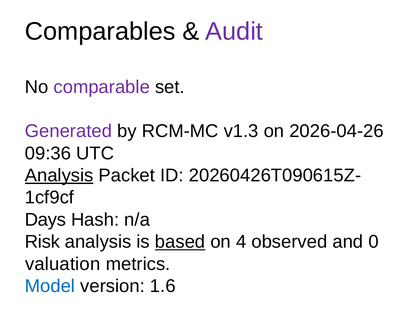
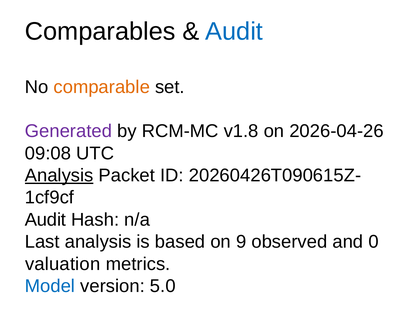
Audit at (234, 31) colour: purple -> blue
comparable colour: purple -> orange
v1.3: v1.3 -> v1.8
09:36: 09:36 -> 09:08
Days at (45, 220): Days -> Audit
Risk: Risk -> Last
based underline: present -> none
4: 4 -> 9
1.6: 1.6 -> 5.0
